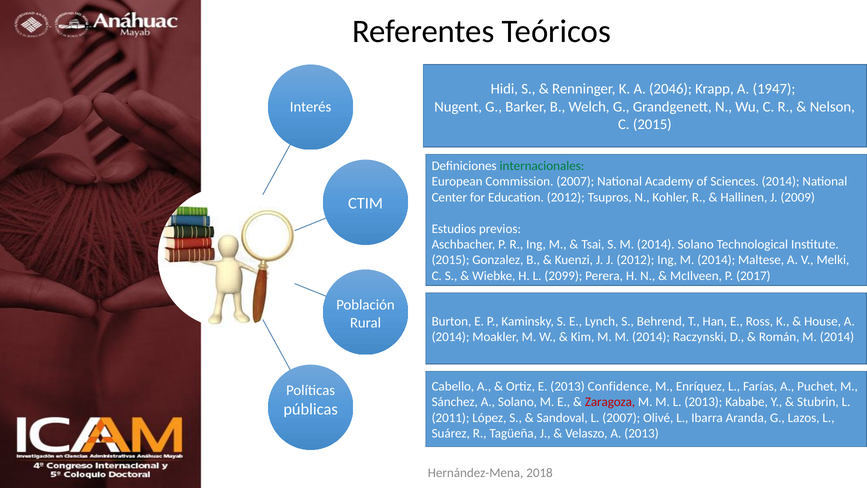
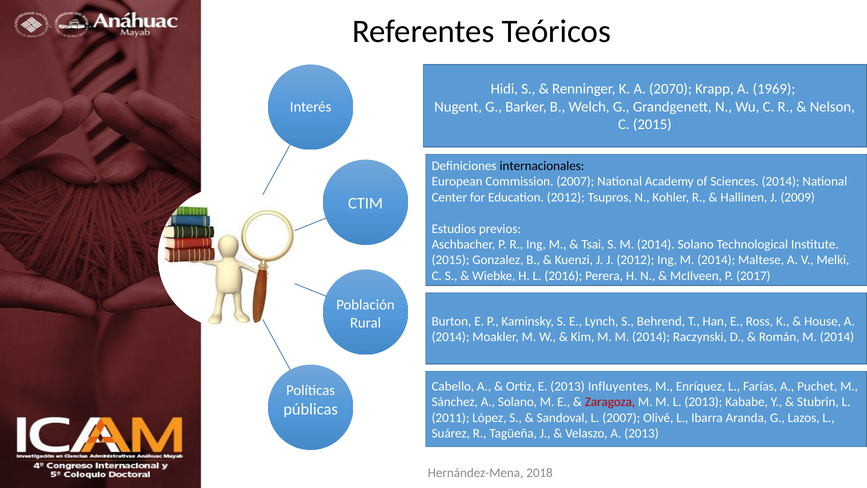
2046: 2046 -> 2070
1947: 1947 -> 1969
internacionales colour: green -> black
2099: 2099 -> 2016
Confidence: Confidence -> Influyentes
